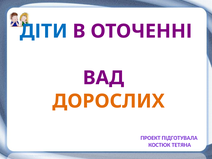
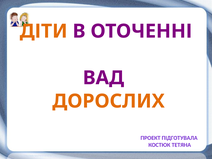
ДІТИ colour: blue -> orange
